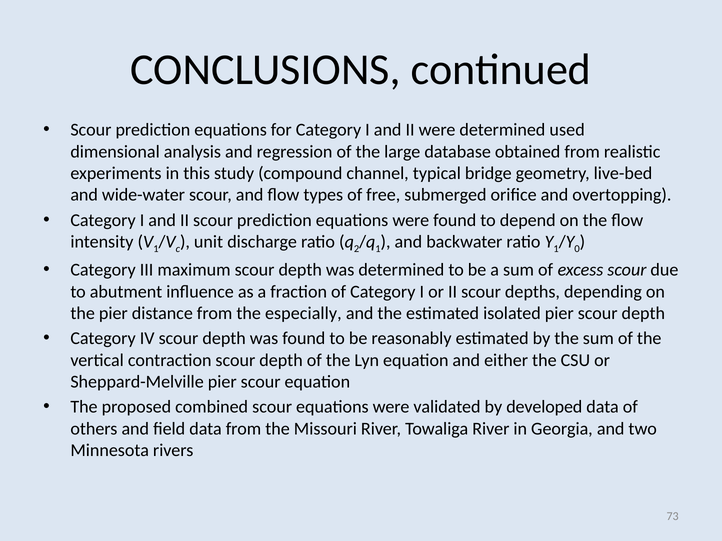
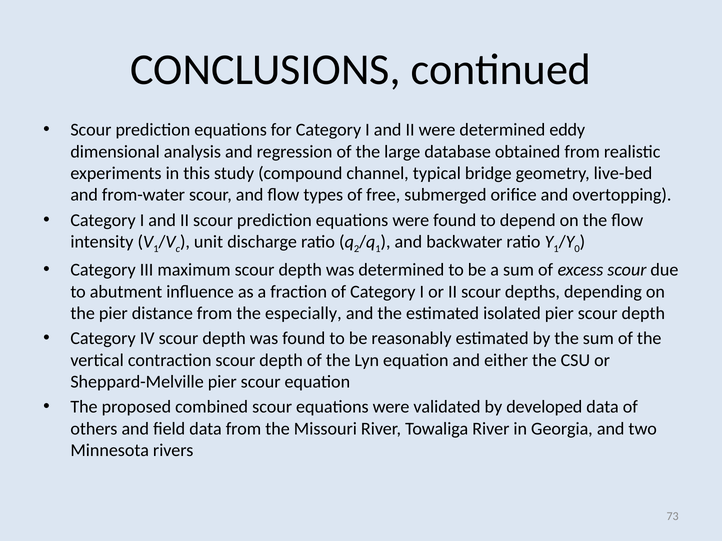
used: used -> eddy
wide-water: wide-water -> from-water
